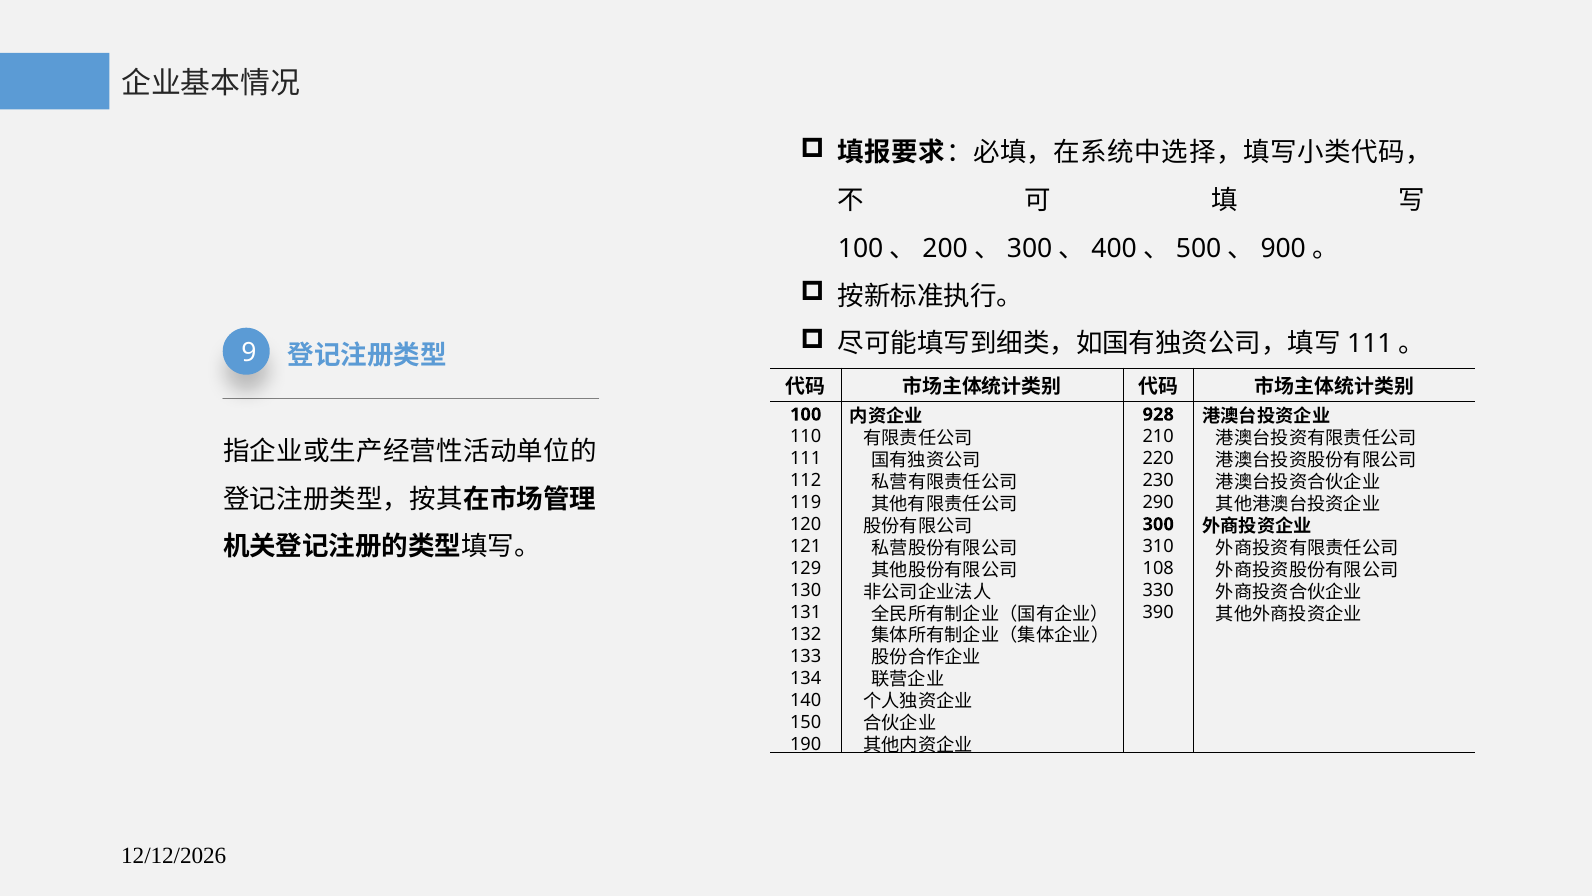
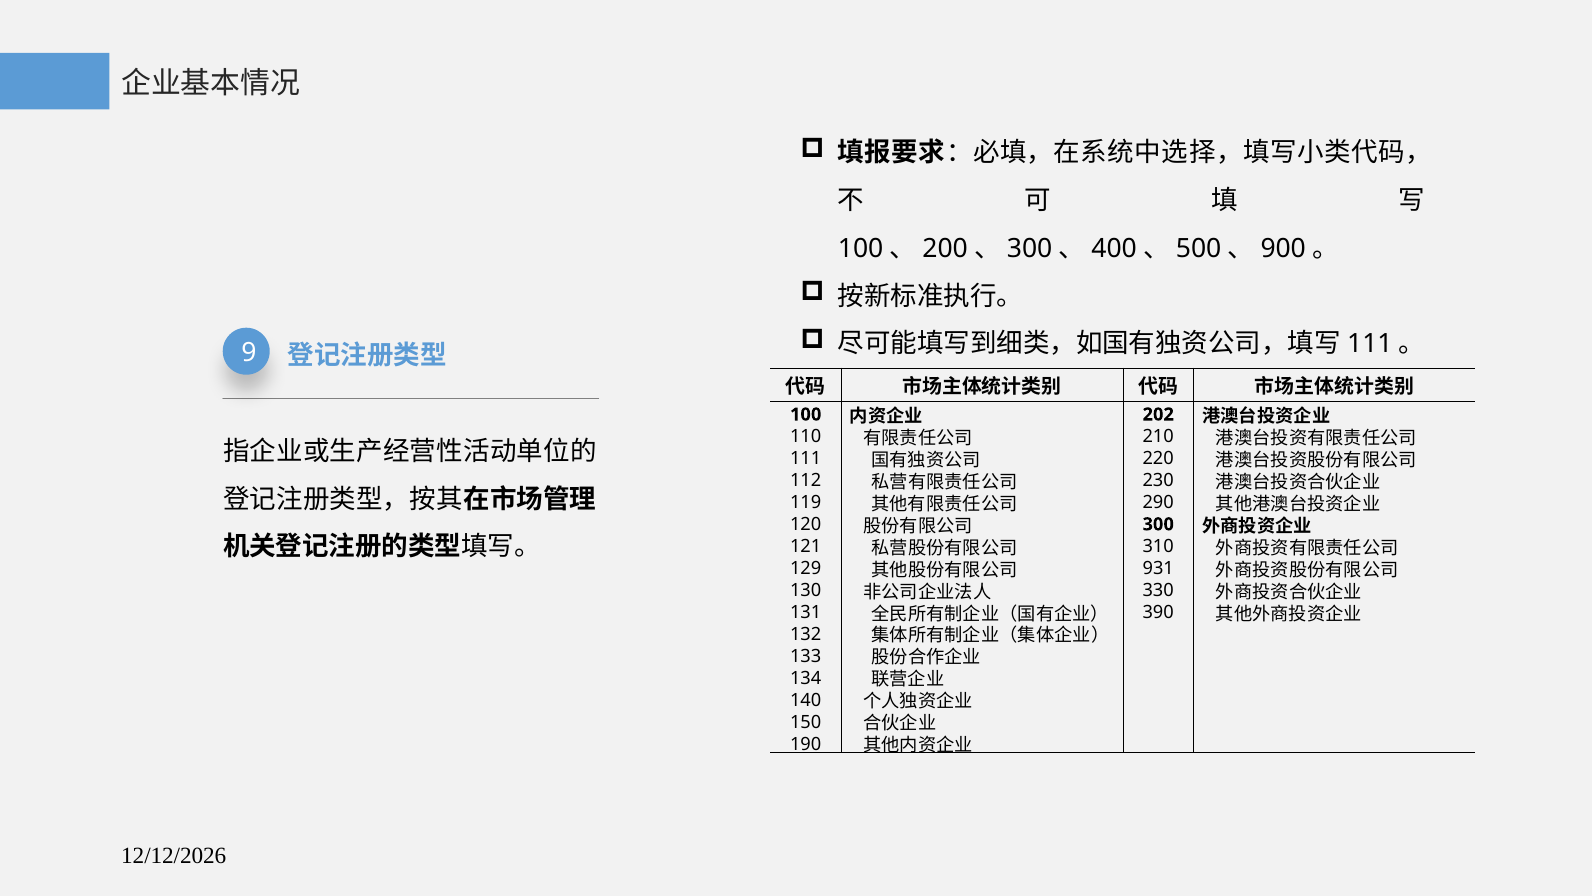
928: 928 -> 202
108: 108 -> 931
